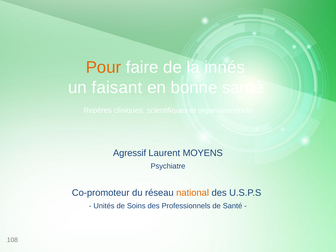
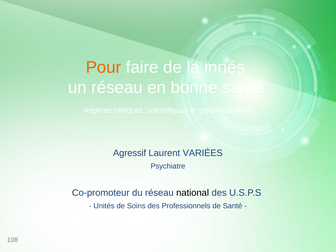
un faisant: faisant -> réseau
MOYENS: MOYENS -> VARIÉES
national colour: orange -> black
